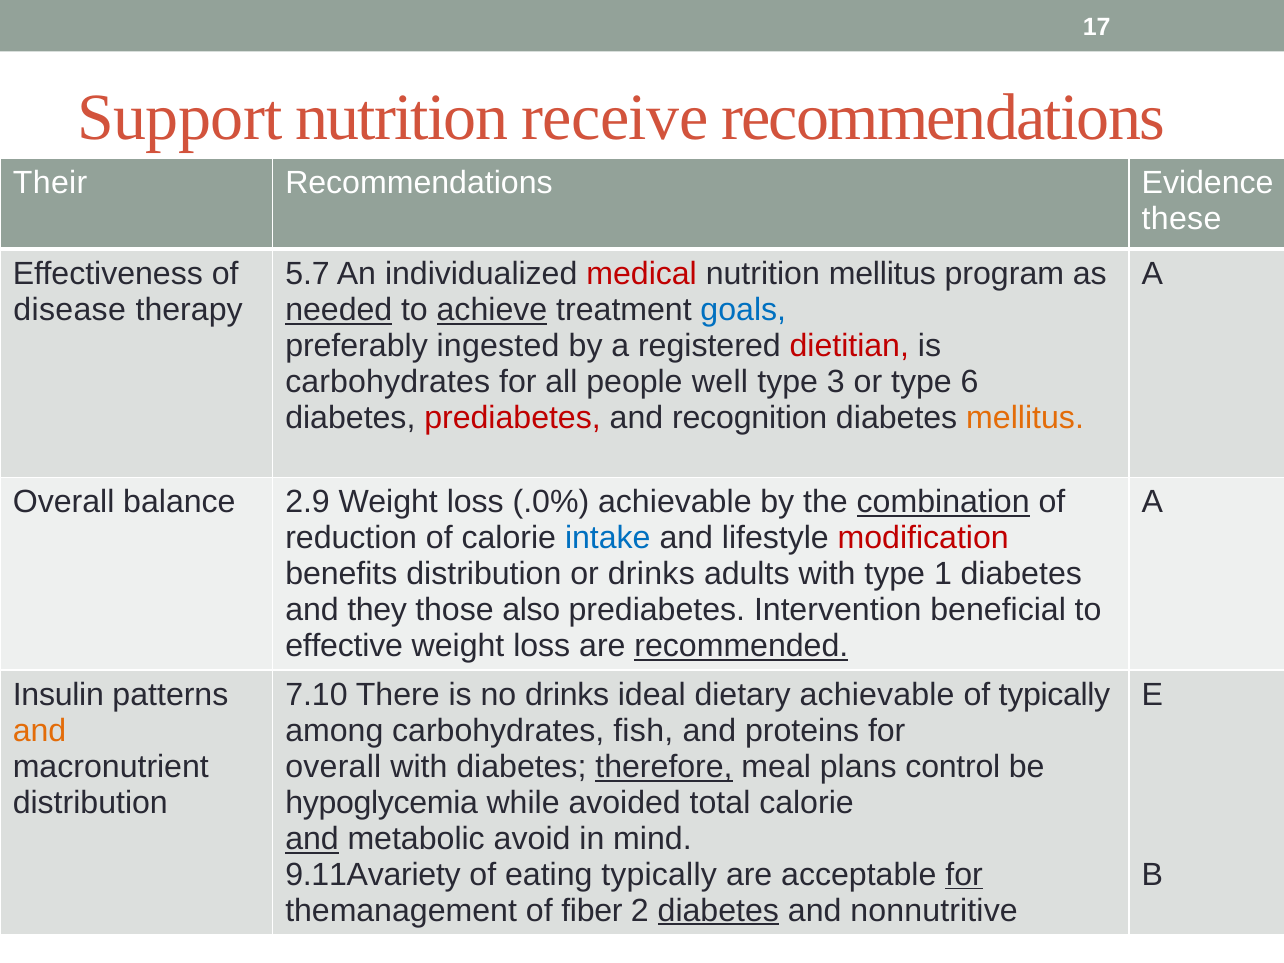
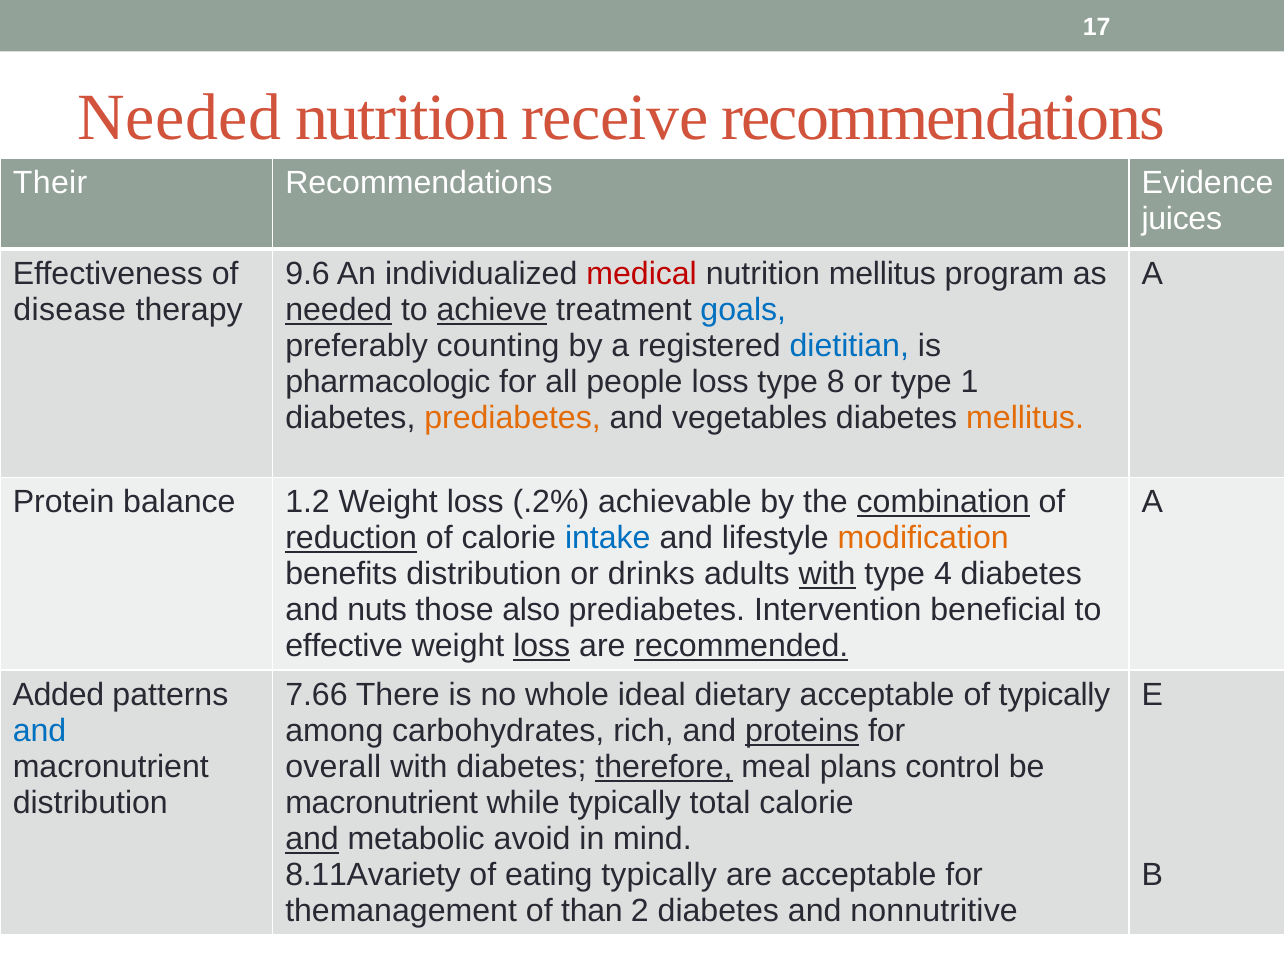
Support at (180, 117): Support -> Needed
these: these -> juices
5.7: 5.7 -> 9.6
ingested: ingested -> counting
dietitian colour: red -> blue
carbohydrates at (388, 382): carbohydrates -> pharmacologic
people well: well -> loss
3: 3 -> 8
6: 6 -> 1
prediabetes at (513, 418) colour: red -> orange
recognition: recognition -> vegetables
Overall at (64, 502): Overall -> Protein
2.9: 2.9 -> 1.2
.0%: .0% -> .2%
reduction underline: none -> present
modification colour: red -> orange
with at (827, 574) underline: none -> present
1: 1 -> 4
they: they -> nuts
loss at (542, 646) underline: none -> present
Insulin: Insulin -> Added
7.10: 7.10 -> 7.66
no drinks: drinks -> whole
dietary achievable: achievable -> acceptable
and at (40, 731) colour: orange -> blue
fish: fish -> rich
proteins underline: none -> present
hypoglycemia at (382, 803): hypoglycemia -> macronutrient
while avoided: avoided -> typically
9.11Avariety: 9.11Avariety -> 8.11Avariety
for at (964, 875) underline: present -> none
fiber: fiber -> than
diabetes at (718, 911) underline: present -> none
